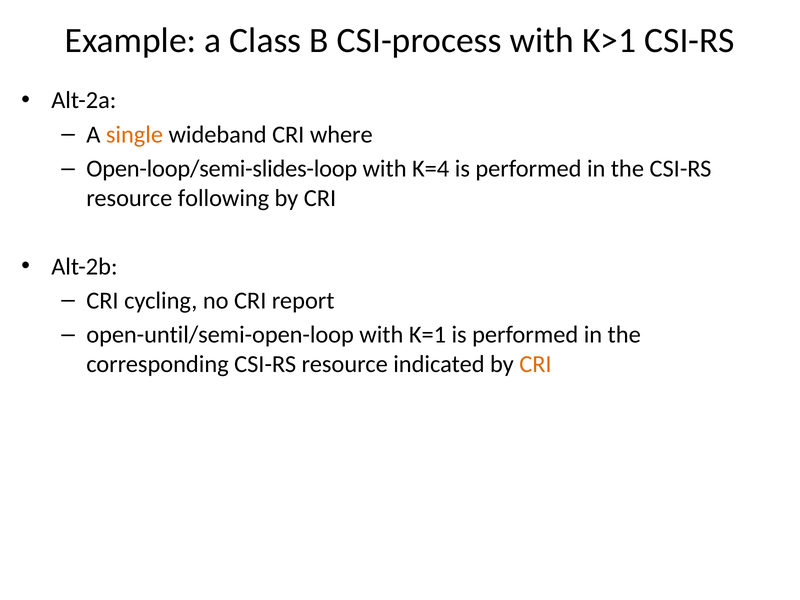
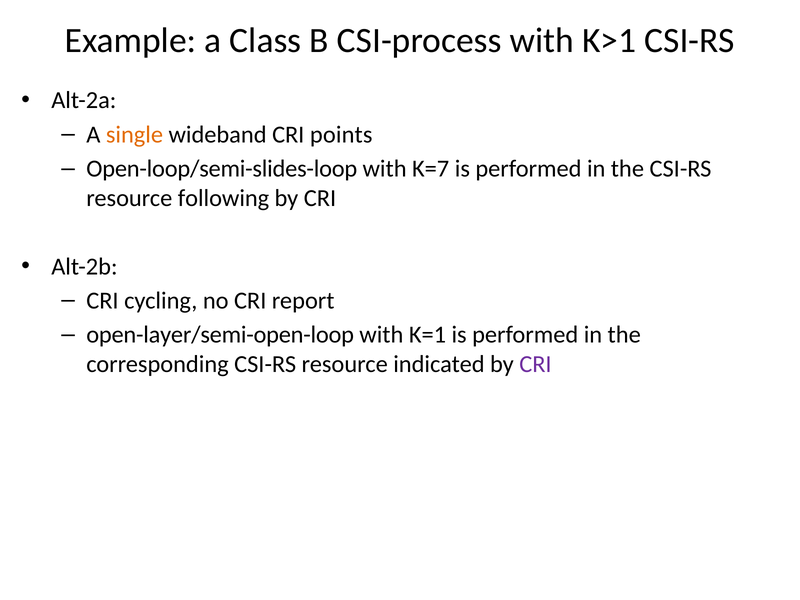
where: where -> points
K=4: K=4 -> K=7
open-until/semi-open-loop: open-until/semi-open-loop -> open-layer/semi-open-loop
CRI at (535, 364) colour: orange -> purple
